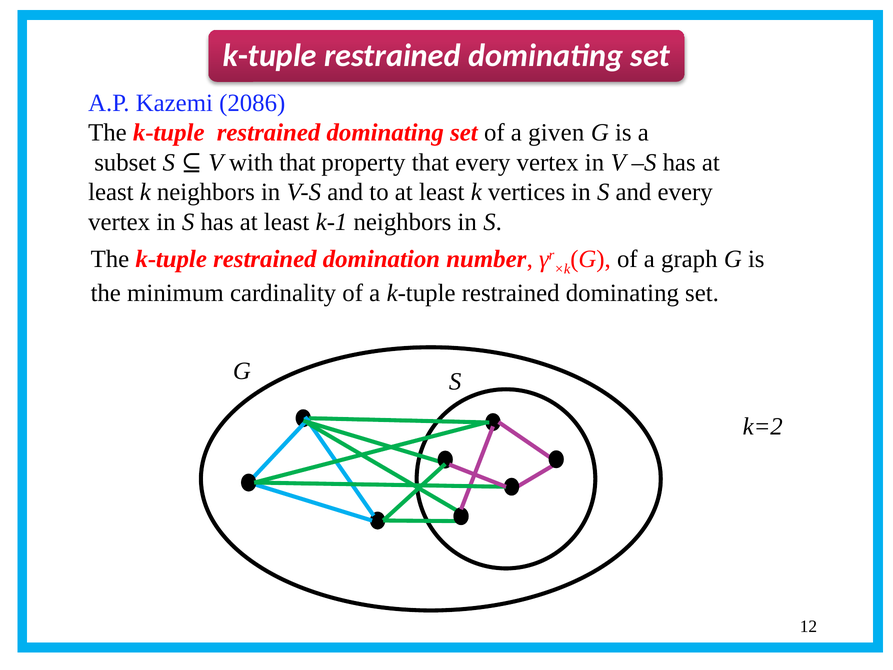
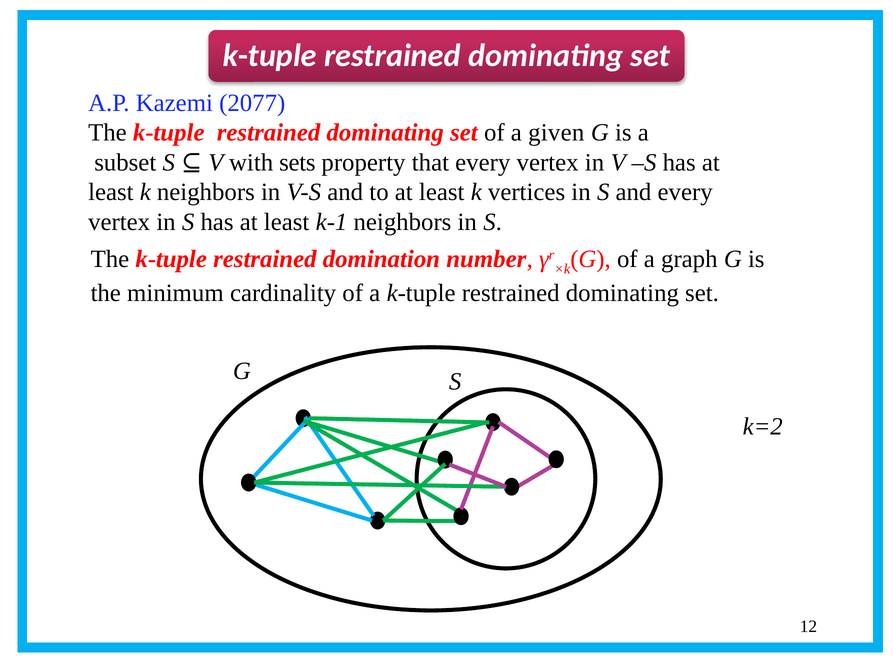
2086: 2086 -> 2077
with that: that -> sets
